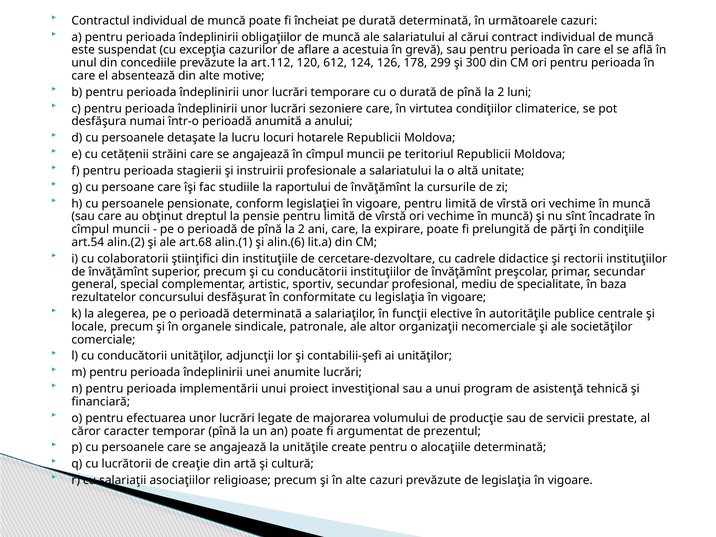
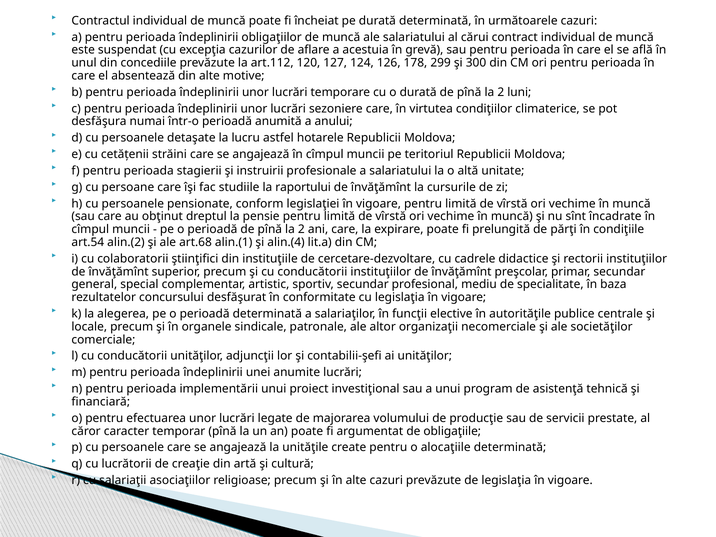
612: 612 -> 127
locuri: locuri -> astfel
alin.(6: alin.(6 -> alin.(4
prezentul: prezentul -> obligaţiile
